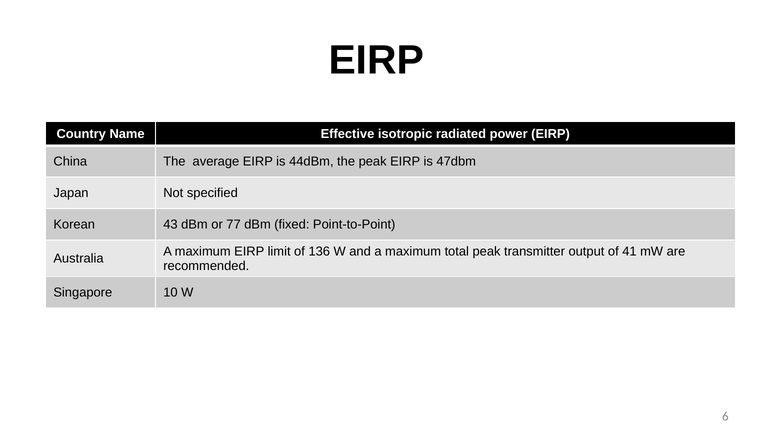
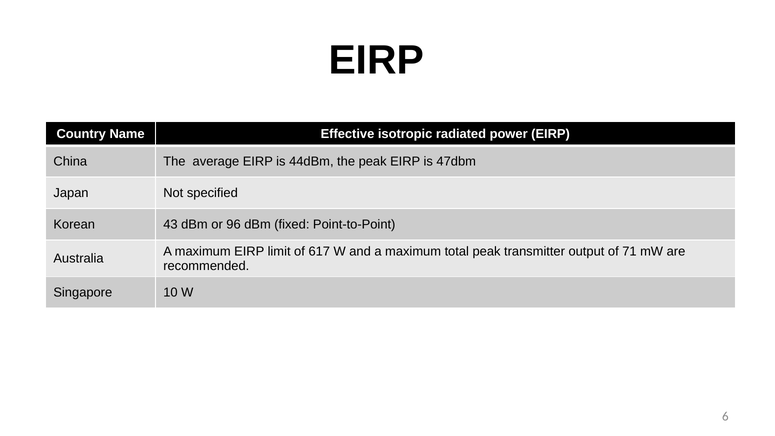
77: 77 -> 96
136: 136 -> 617
41: 41 -> 71
